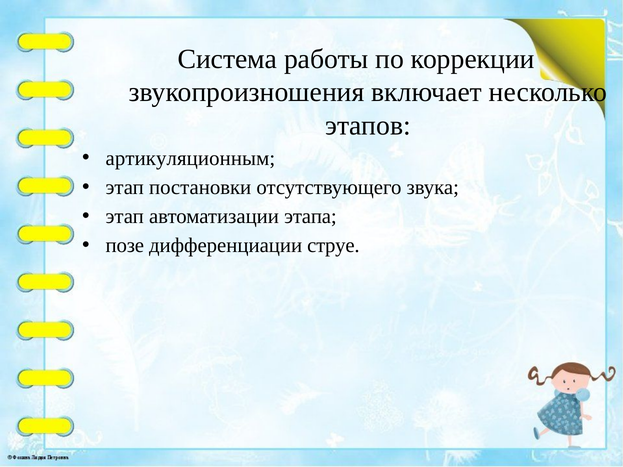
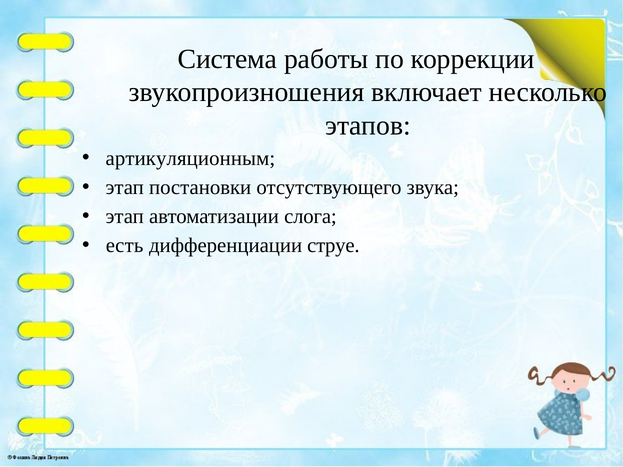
этапа: этапа -> слога
позе: позе -> есть
